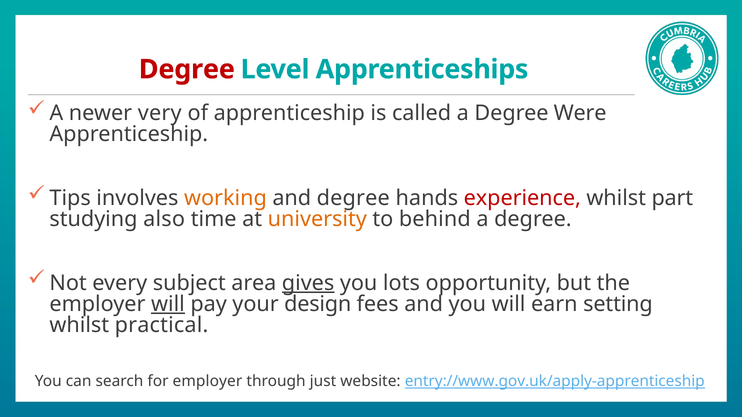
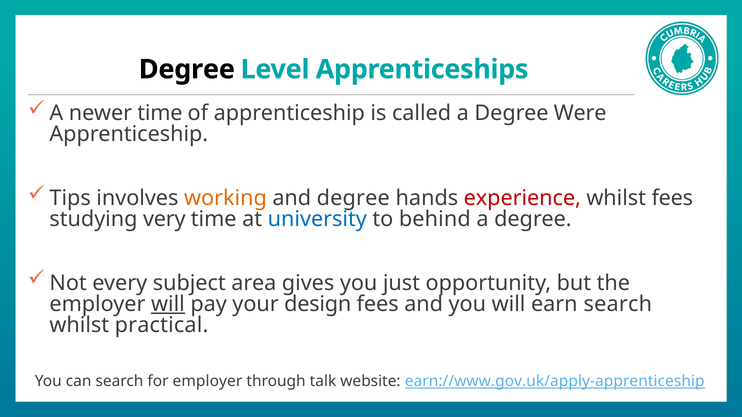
Degree at (187, 69) colour: red -> black
newer very: very -> time
whilst part: part -> fees
also: also -> very
university colour: orange -> blue
gives underline: present -> none
lots: lots -> just
earn setting: setting -> search
just: just -> talk
entry://www.gov.uk/apply-apprenticeship: entry://www.gov.uk/apply-apprenticeship -> earn://www.gov.uk/apply-apprenticeship
